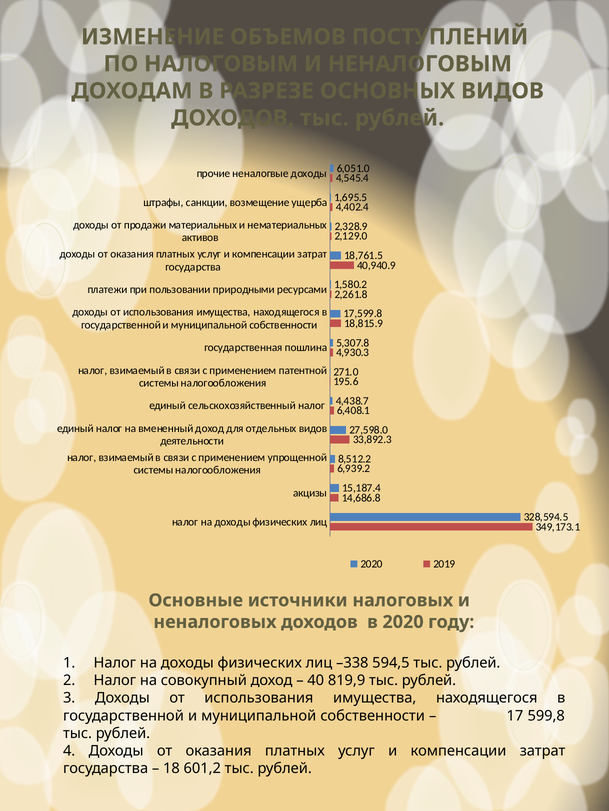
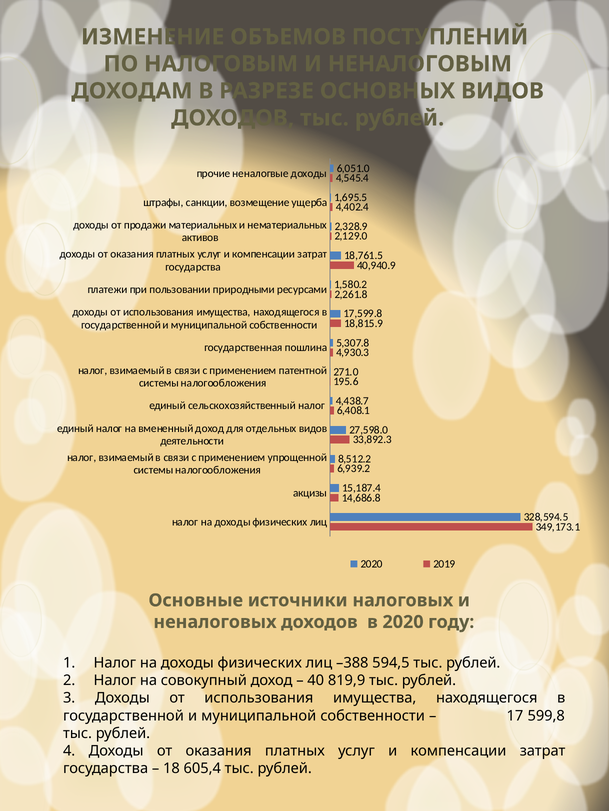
–338: –338 -> –388
601,2: 601,2 -> 605,4
